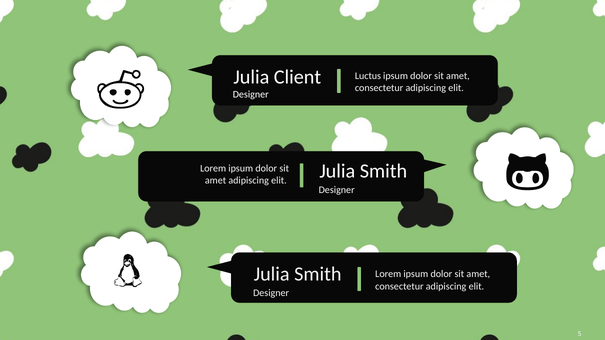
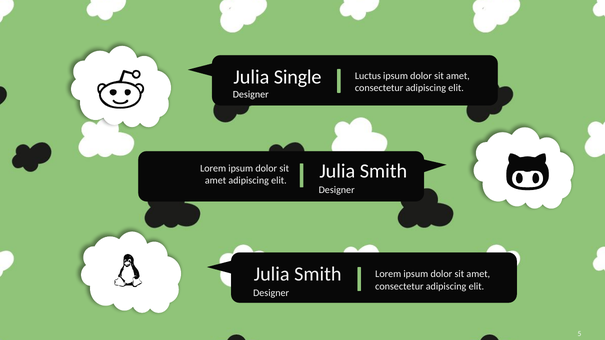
Client: Client -> Single
